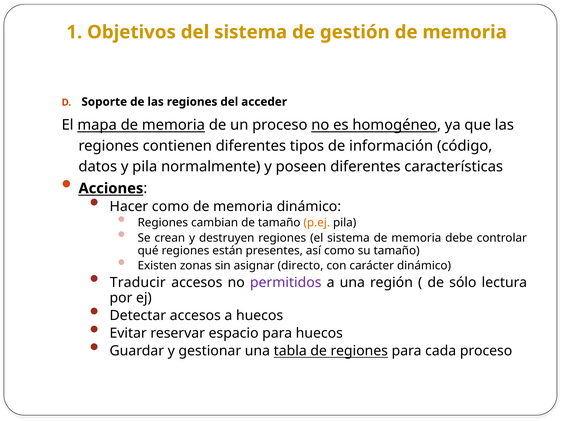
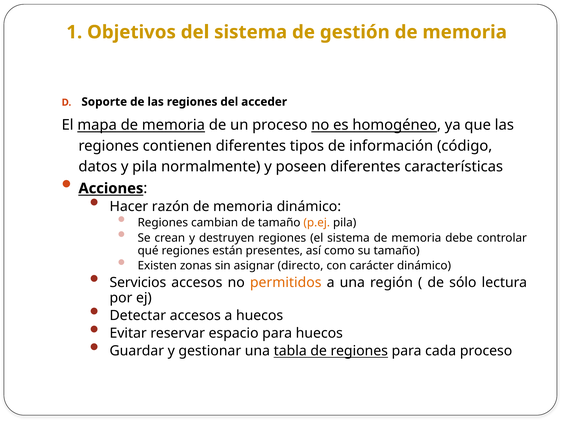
Hacer como: como -> razón
Traducir: Traducir -> Servicios
permitidos colour: purple -> orange
